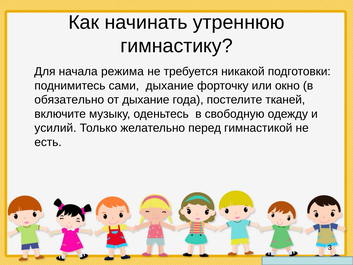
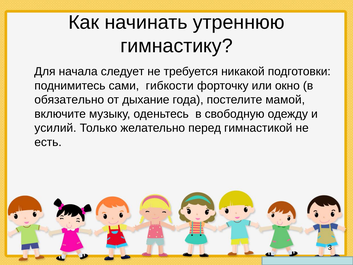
режима: режима -> следует
сами дыхание: дыхание -> гибкости
тканей: тканей -> мамой
